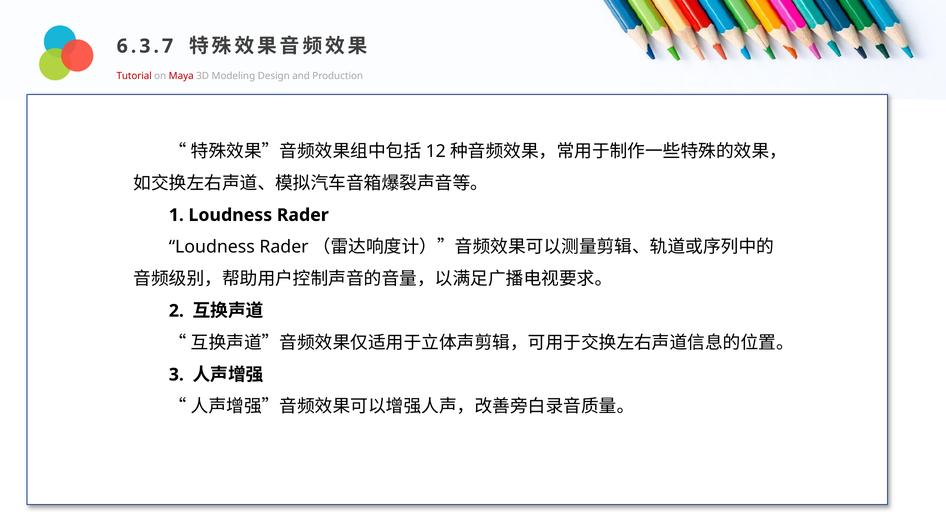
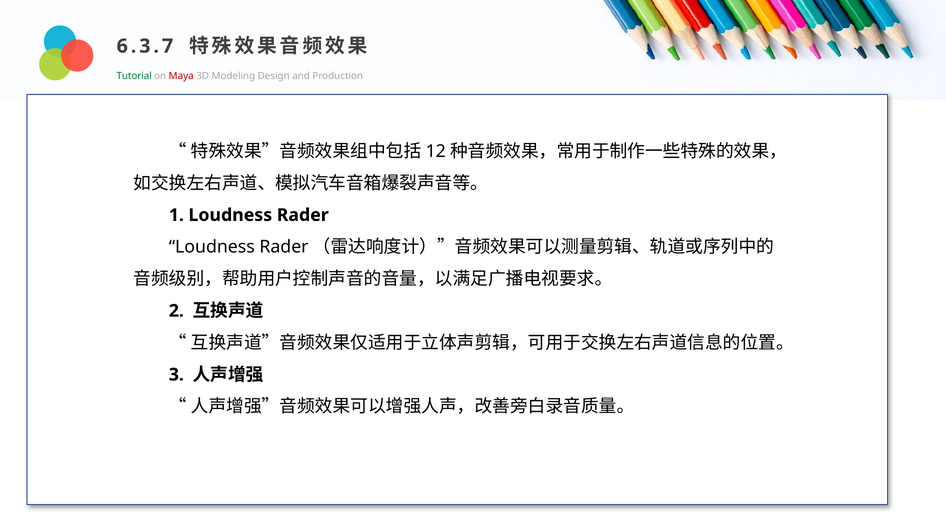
Tutorial colour: red -> green
